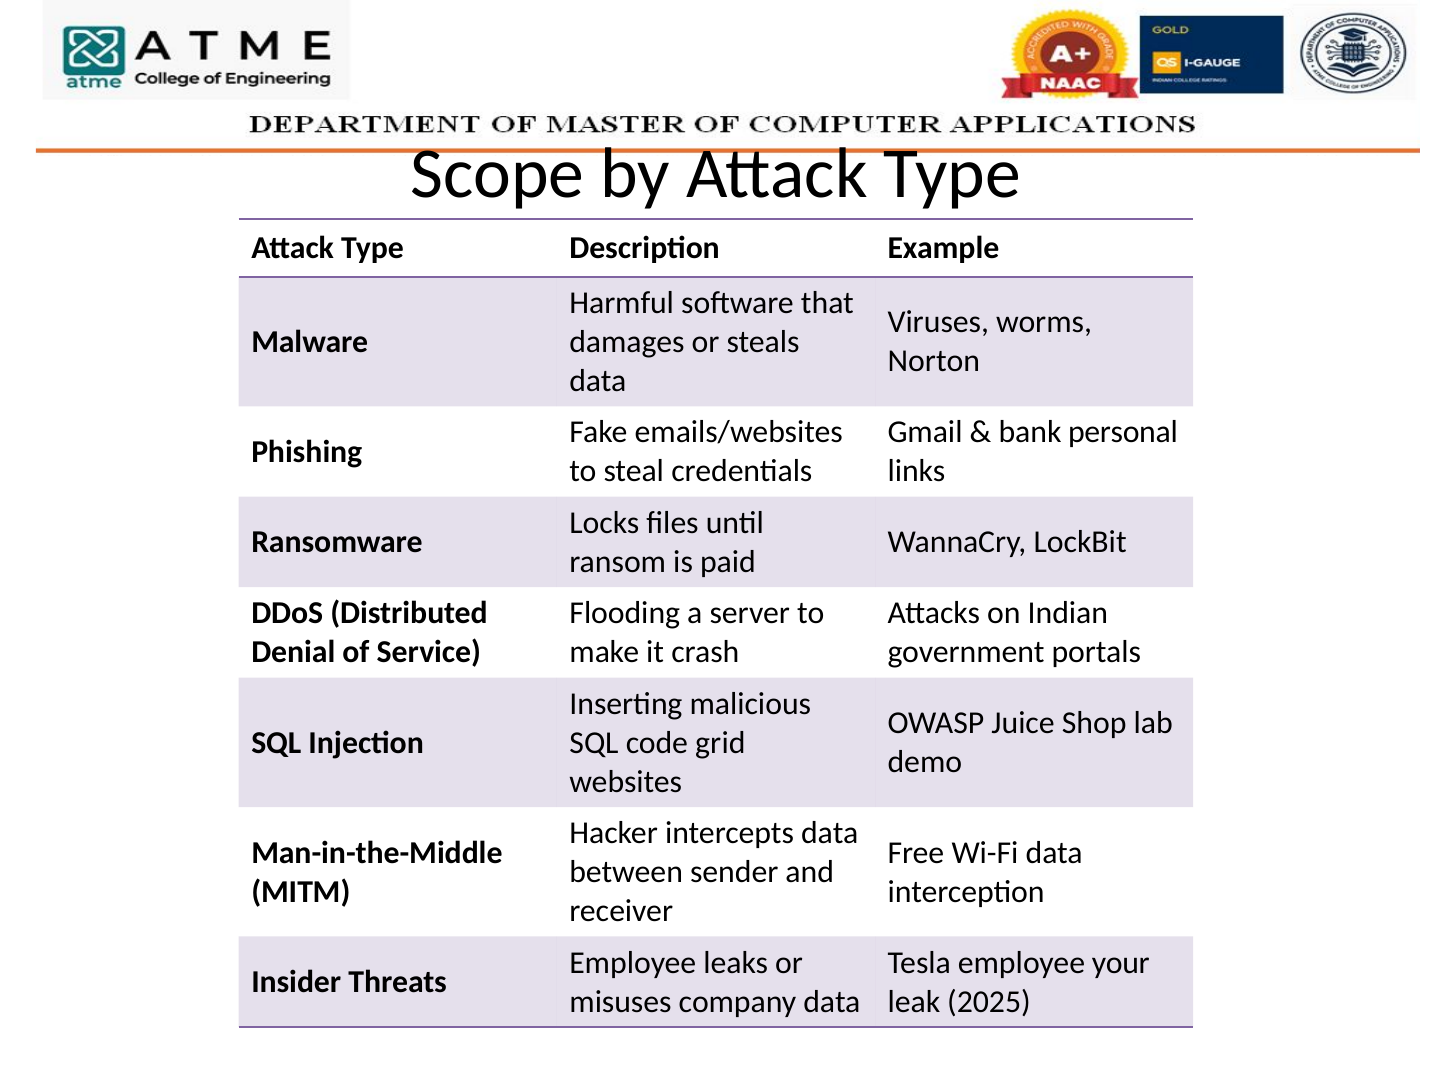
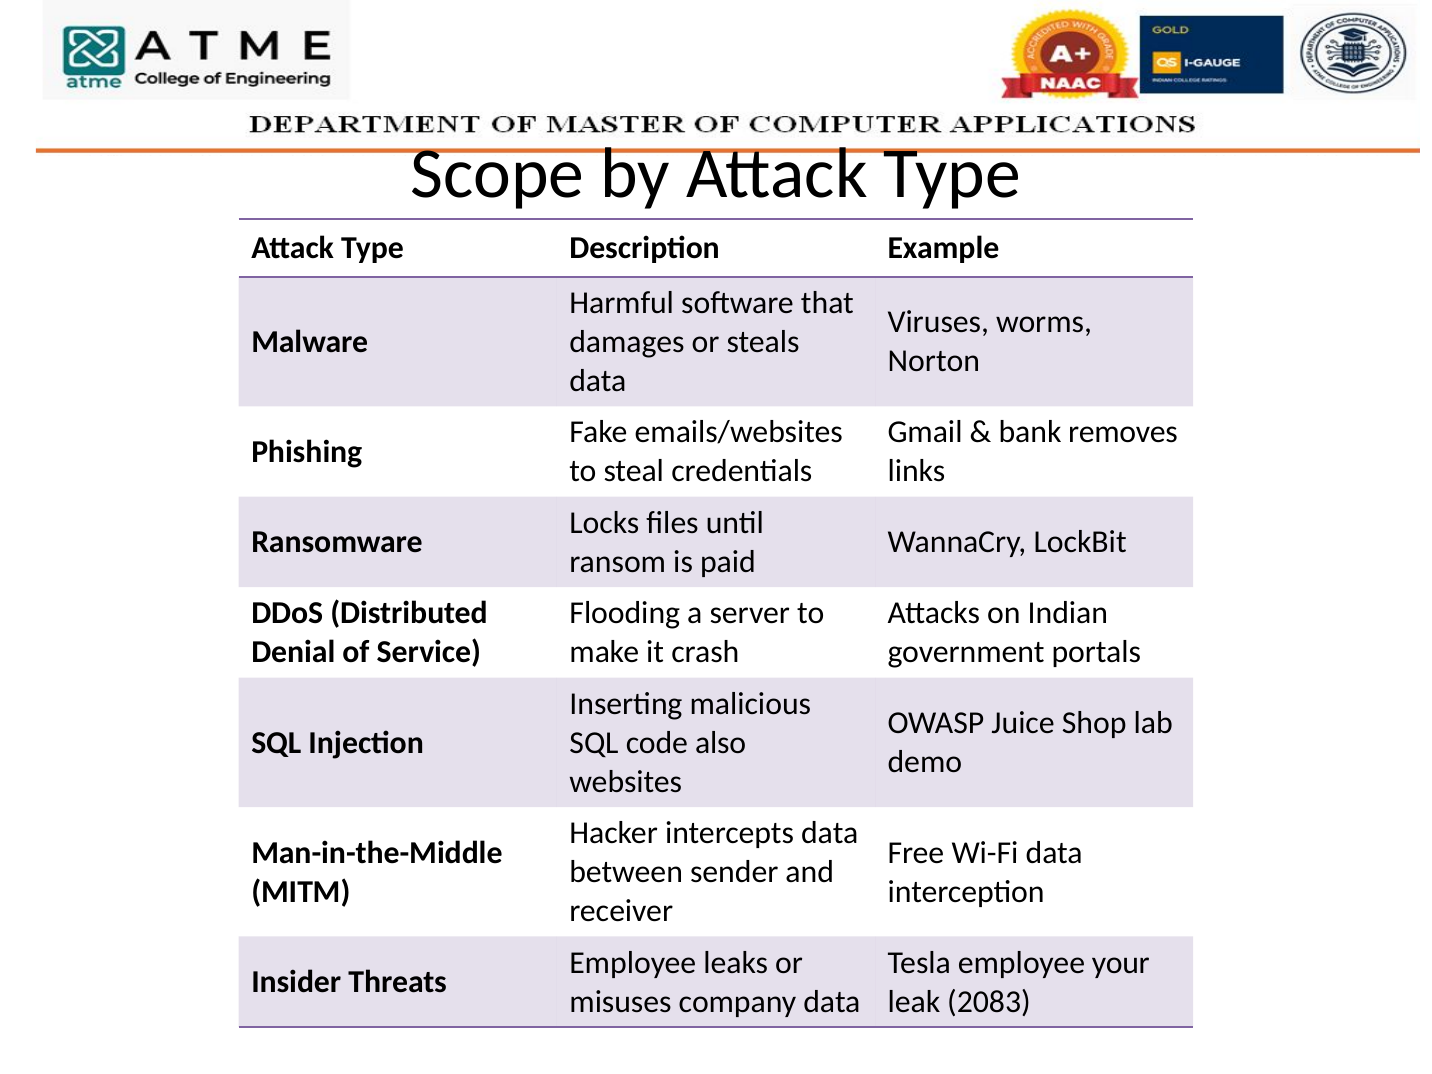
personal: personal -> removes
grid: grid -> also
2025: 2025 -> 2083
